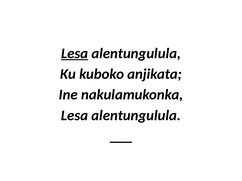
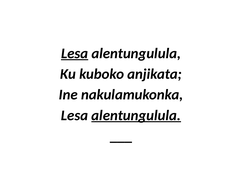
alentungulula at (136, 116) underline: none -> present
